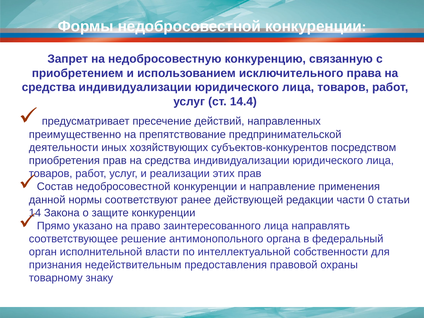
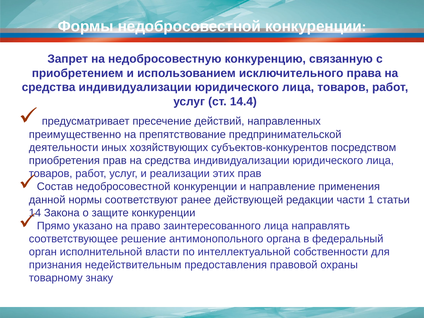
0: 0 -> 1
